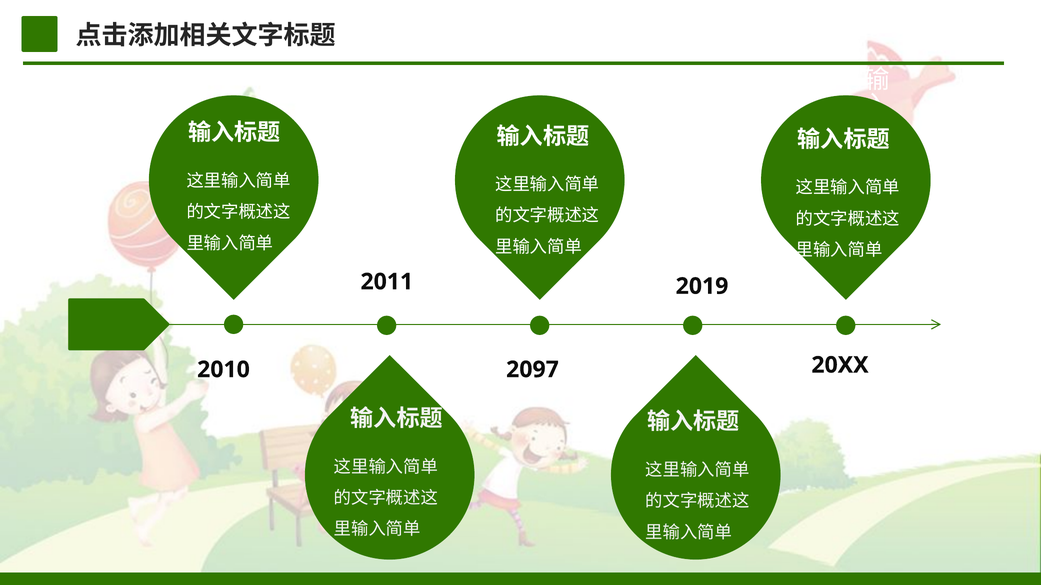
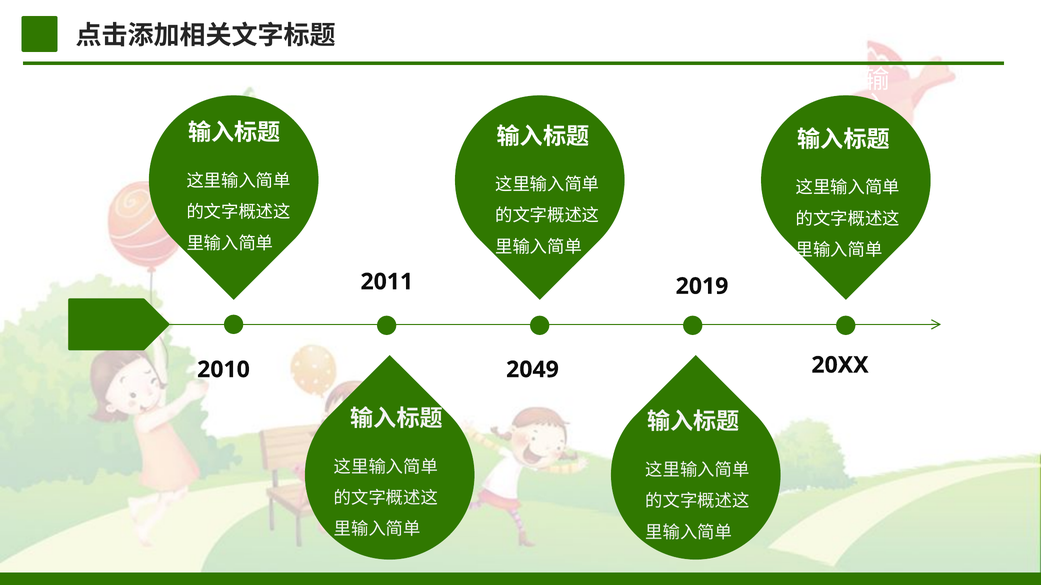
2097: 2097 -> 2049
